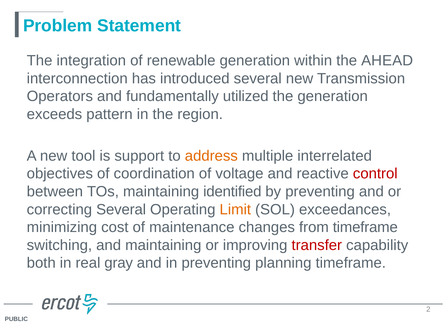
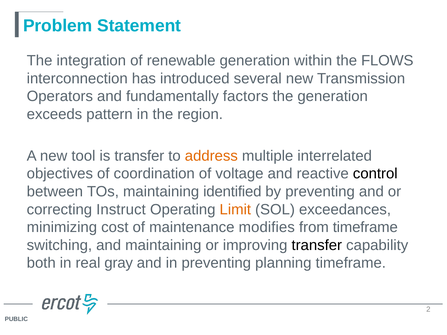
AHEAD: AHEAD -> FLOWS
utilized: utilized -> factors
is support: support -> transfer
control colour: red -> black
correcting Several: Several -> Instruct
changes: changes -> modifies
transfer at (317, 245) colour: red -> black
